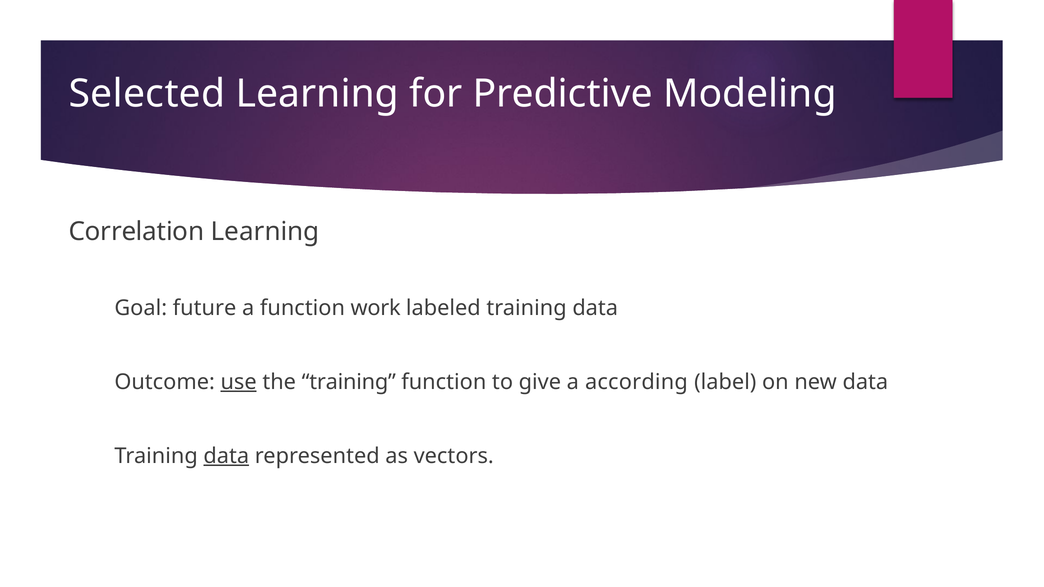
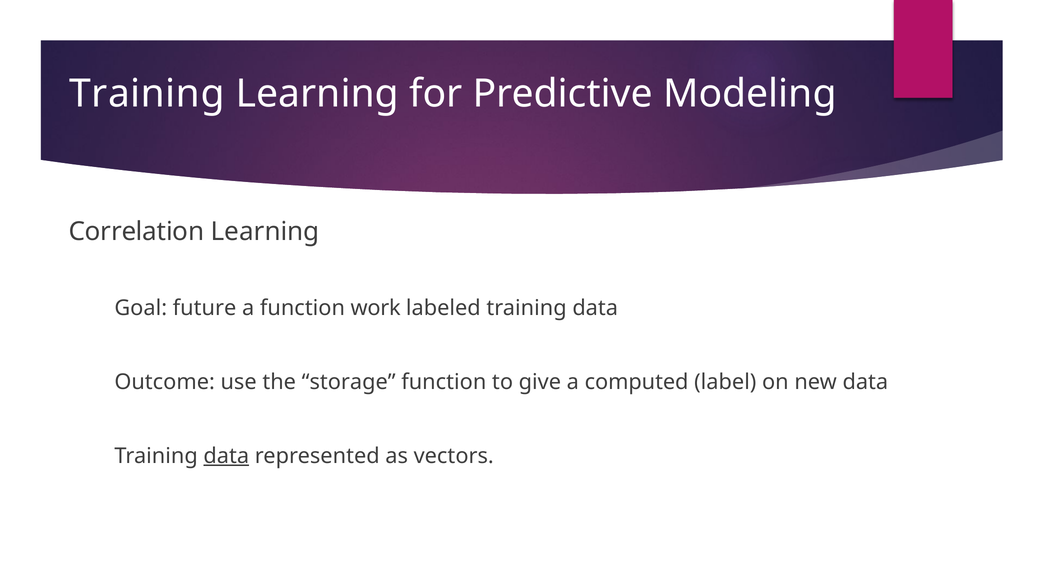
Selected at (147, 94): Selected -> Training
use underline: present -> none
the training: training -> storage
according: according -> computed
